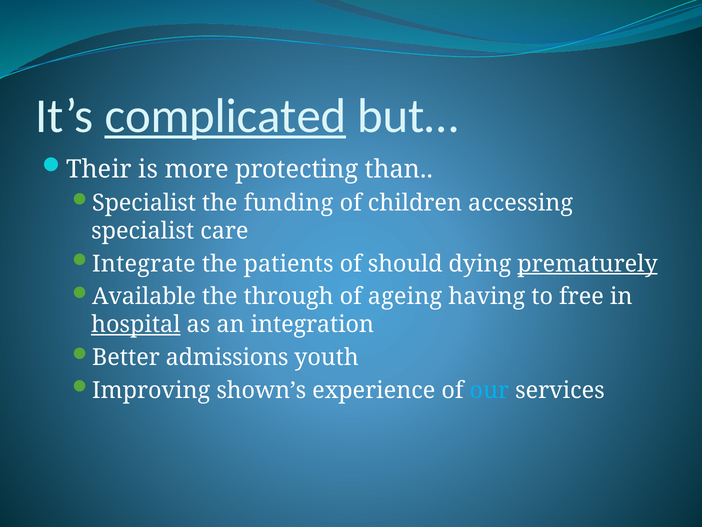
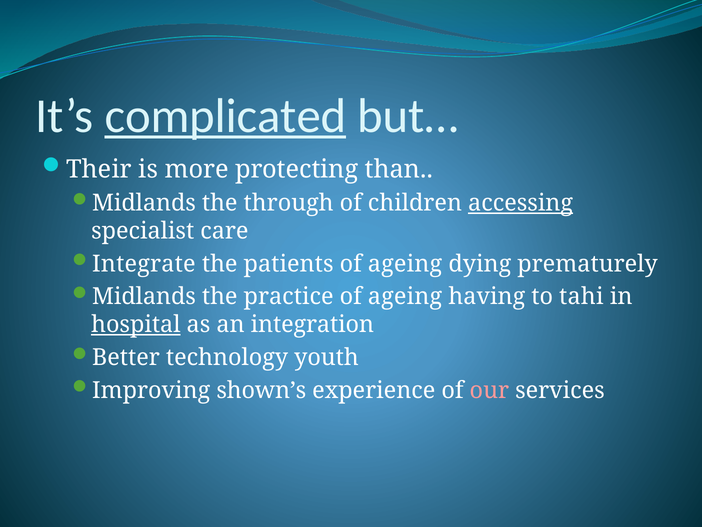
Specialist at (144, 203): Specialist -> Midlands
funding: funding -> through
accessing underline: none -> present
should at (405, 264): should -> ageing
prematurely underline: present -> none
Available at (144, 296): Available -> Midlands
through: through -> practice
free: free -> tahi
admissions: admissions -> technology
our colour: light blue -> pink
